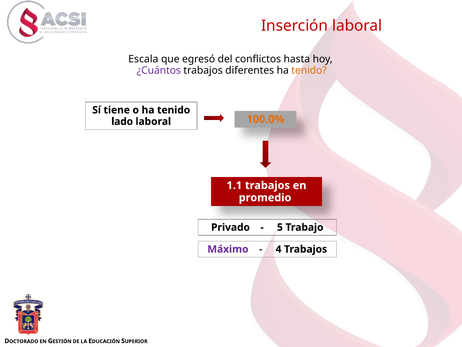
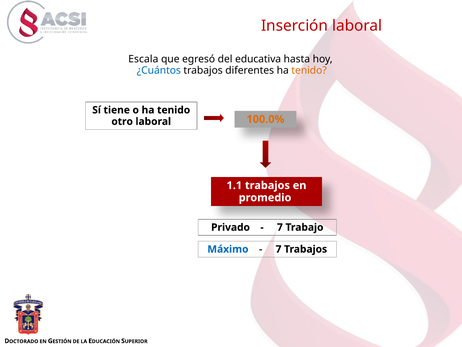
conflictos: conflictos -> educativa
¿Cuántos colour: purple -> blue
lado: lado -> otro
5 at (280, 227): 5 -> 7
Máximo colour: purple -> blue
4 at (279, 249): 4 -> 7
